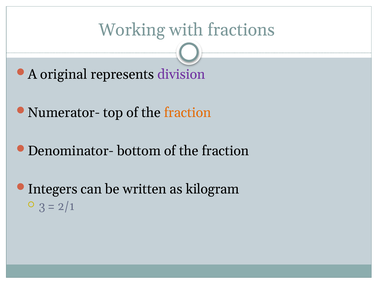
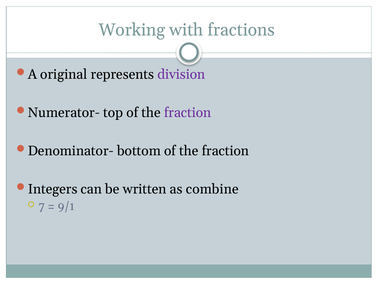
fraction at (188, 112) colour: orange -> purple
kilogram: kilogram -> combine
3: 3 -> 7
2/1: 2/1 -> 9/1
